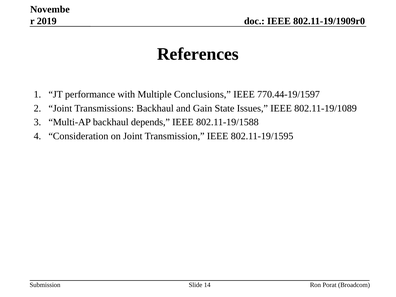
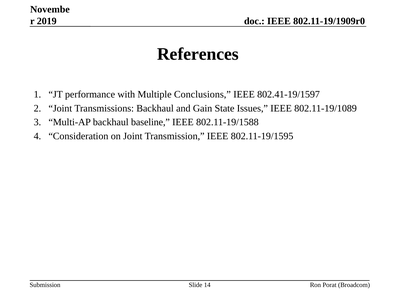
770.44-19/1597: 770.44-19/1597 -> 802.41-19/1597
depends: depends -> baseline
